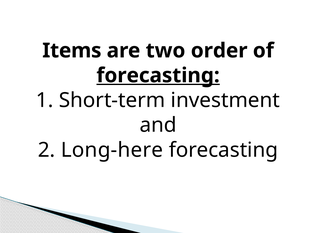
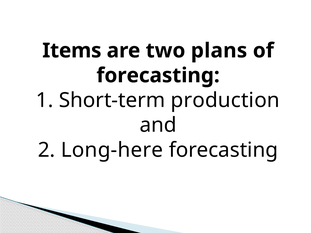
order: order -> plans
forecasting at (158, 76) underline: present -> none
investment: investment -> production
